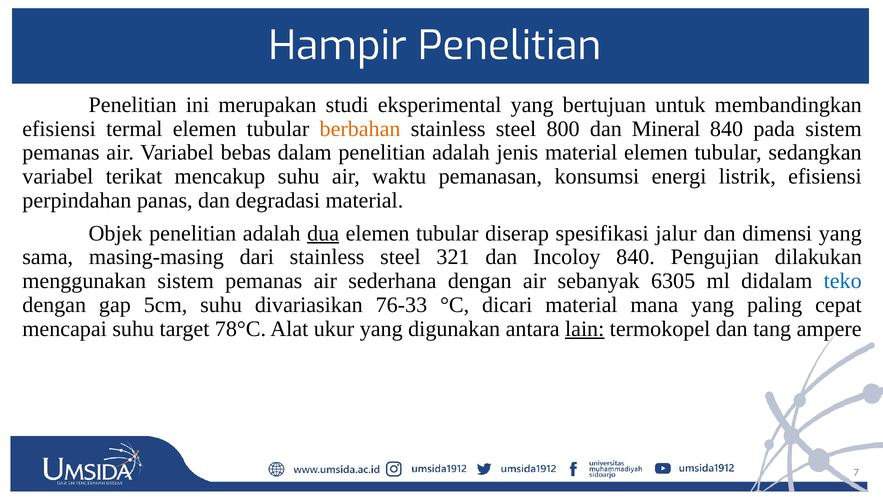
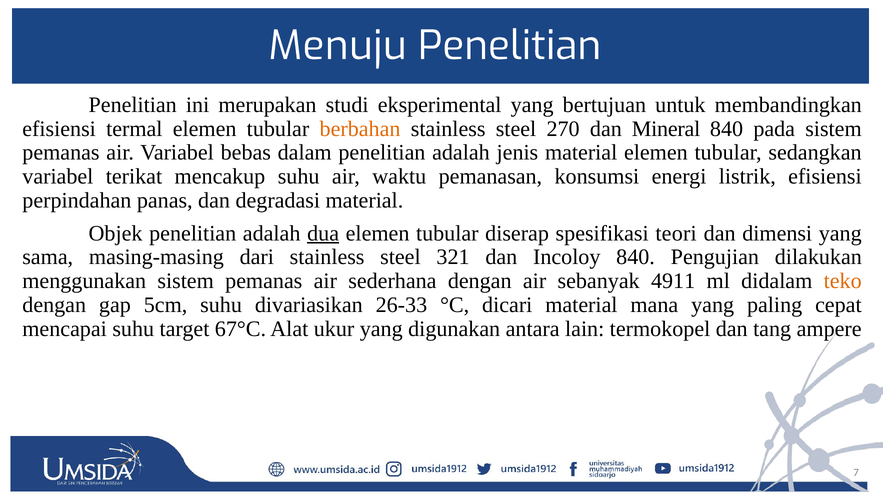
Hampir: Hampir -> Menuju
800: 800 -> 270
jalur: jalur -> teori
6305: 6305 -> 4911
teko colour: blue -> orange
76-33: 76-33 -> 26-33
78°C: 78°C -> 67°C
lain underline: present -> none
